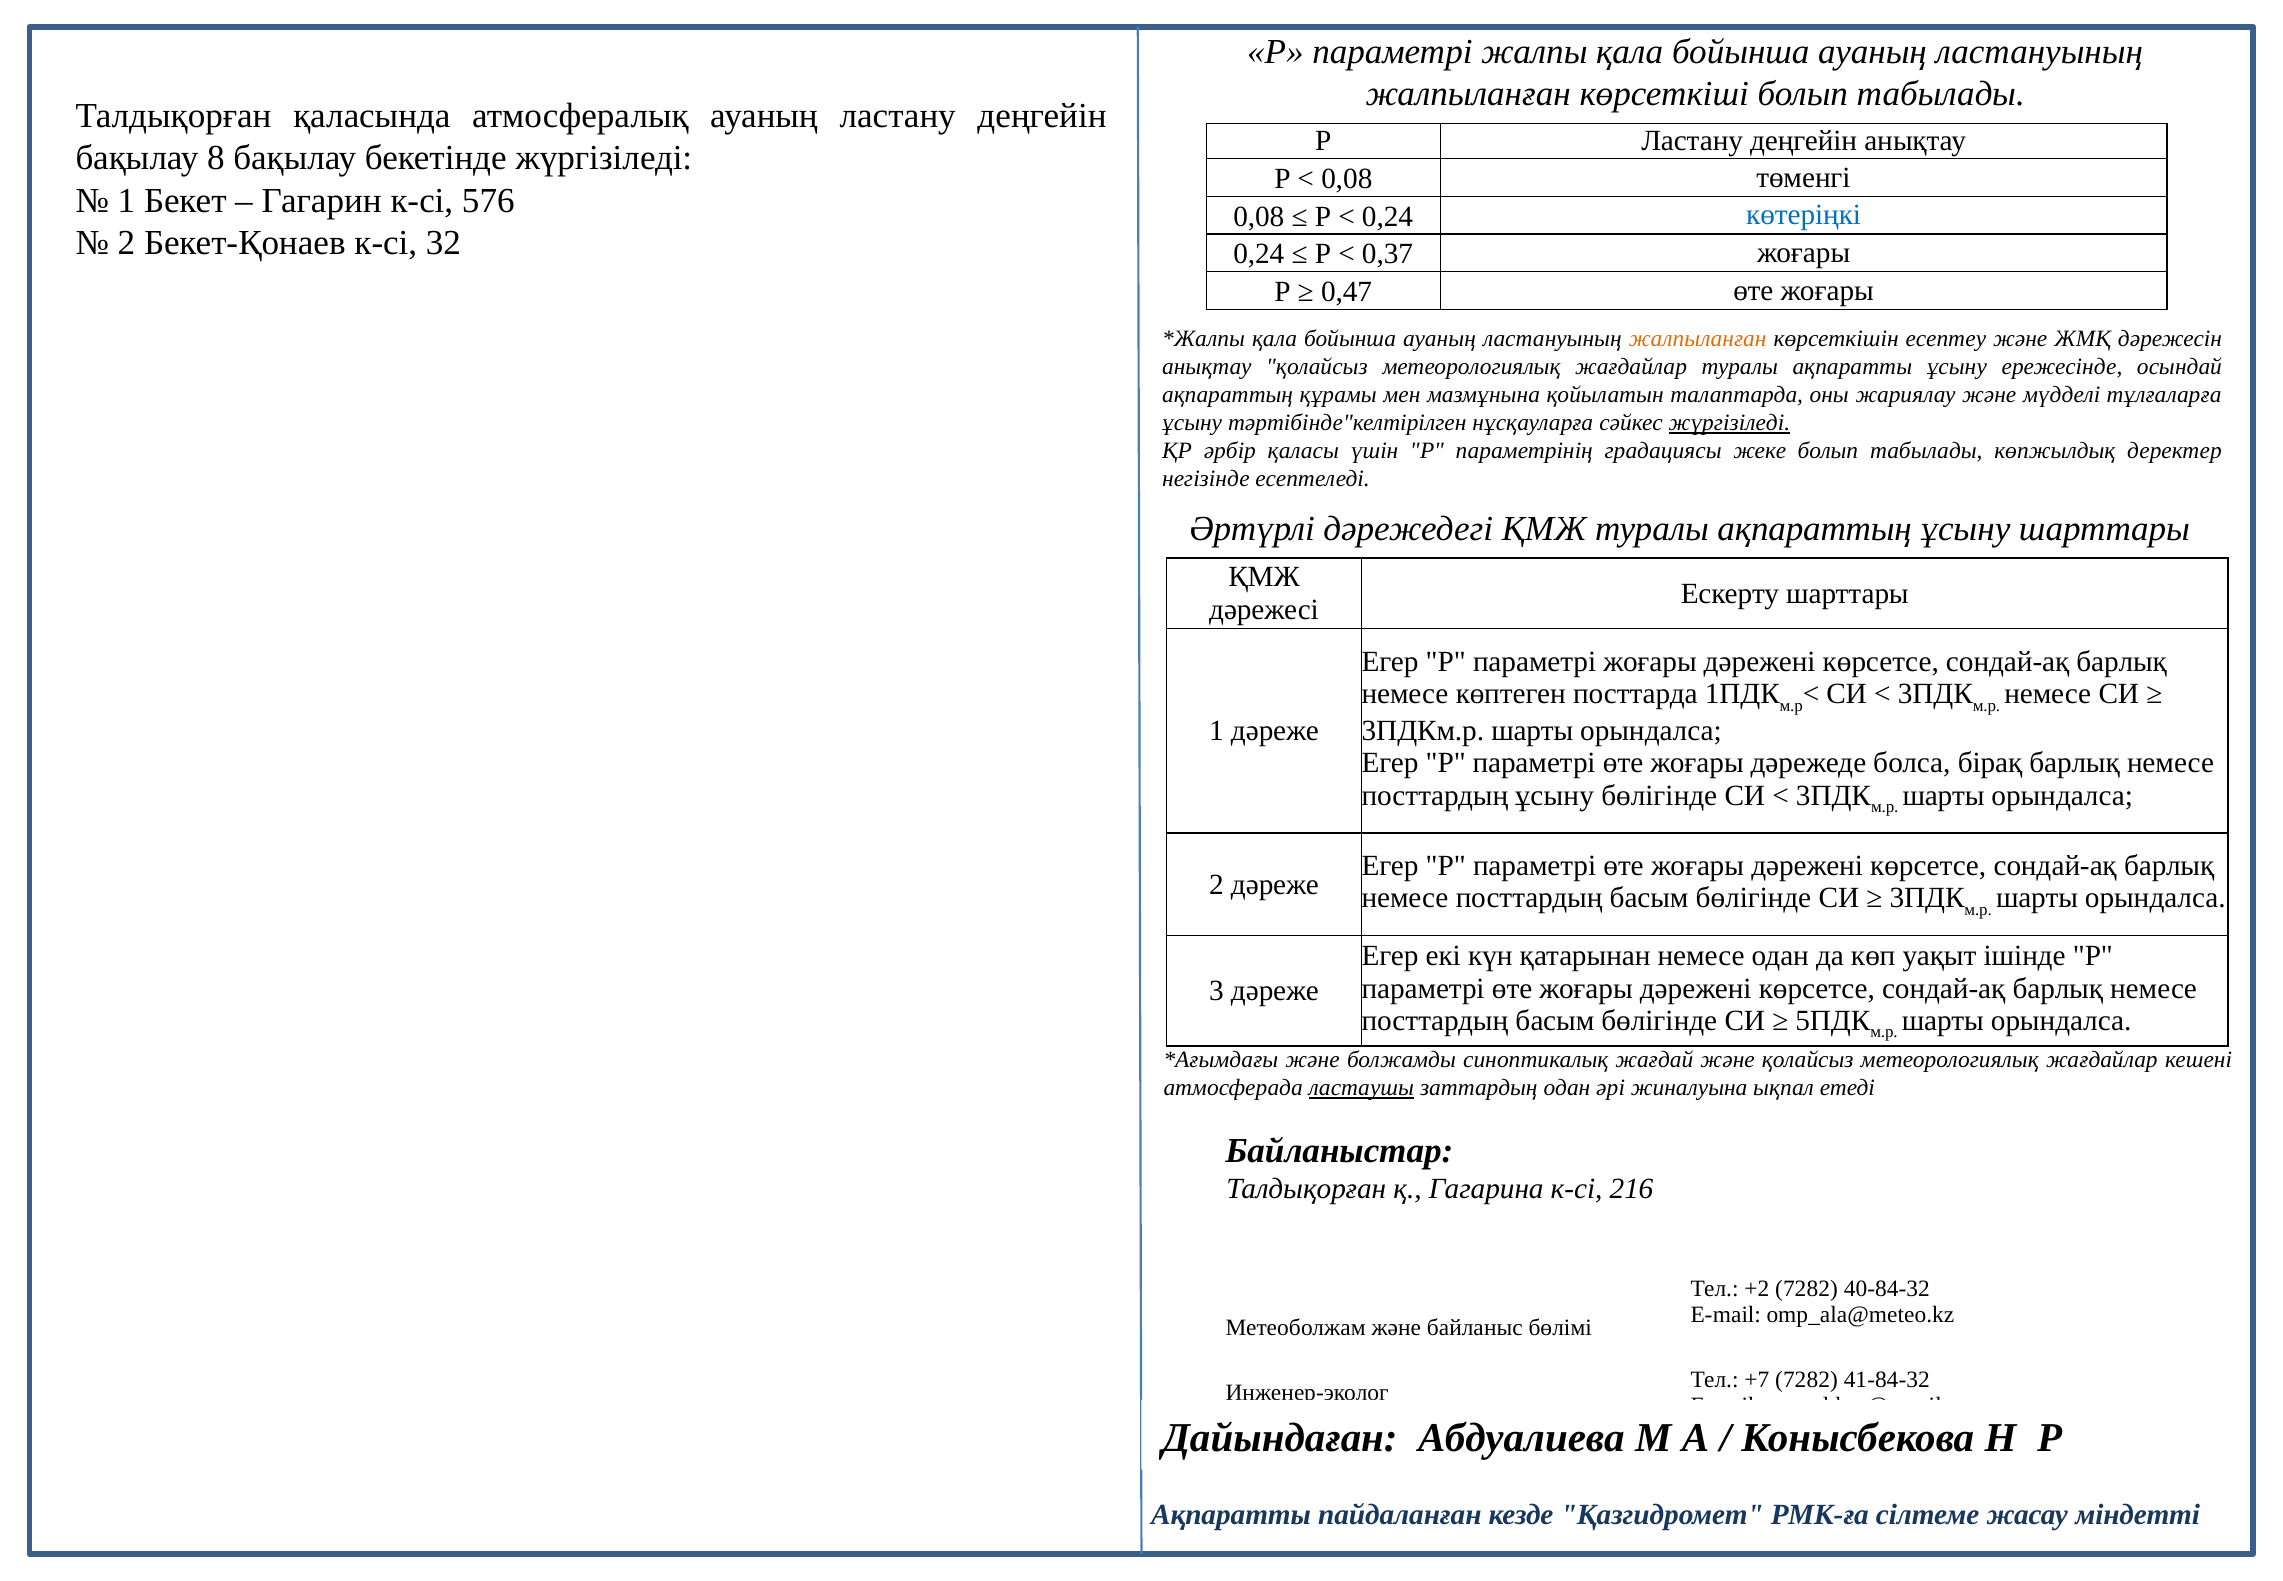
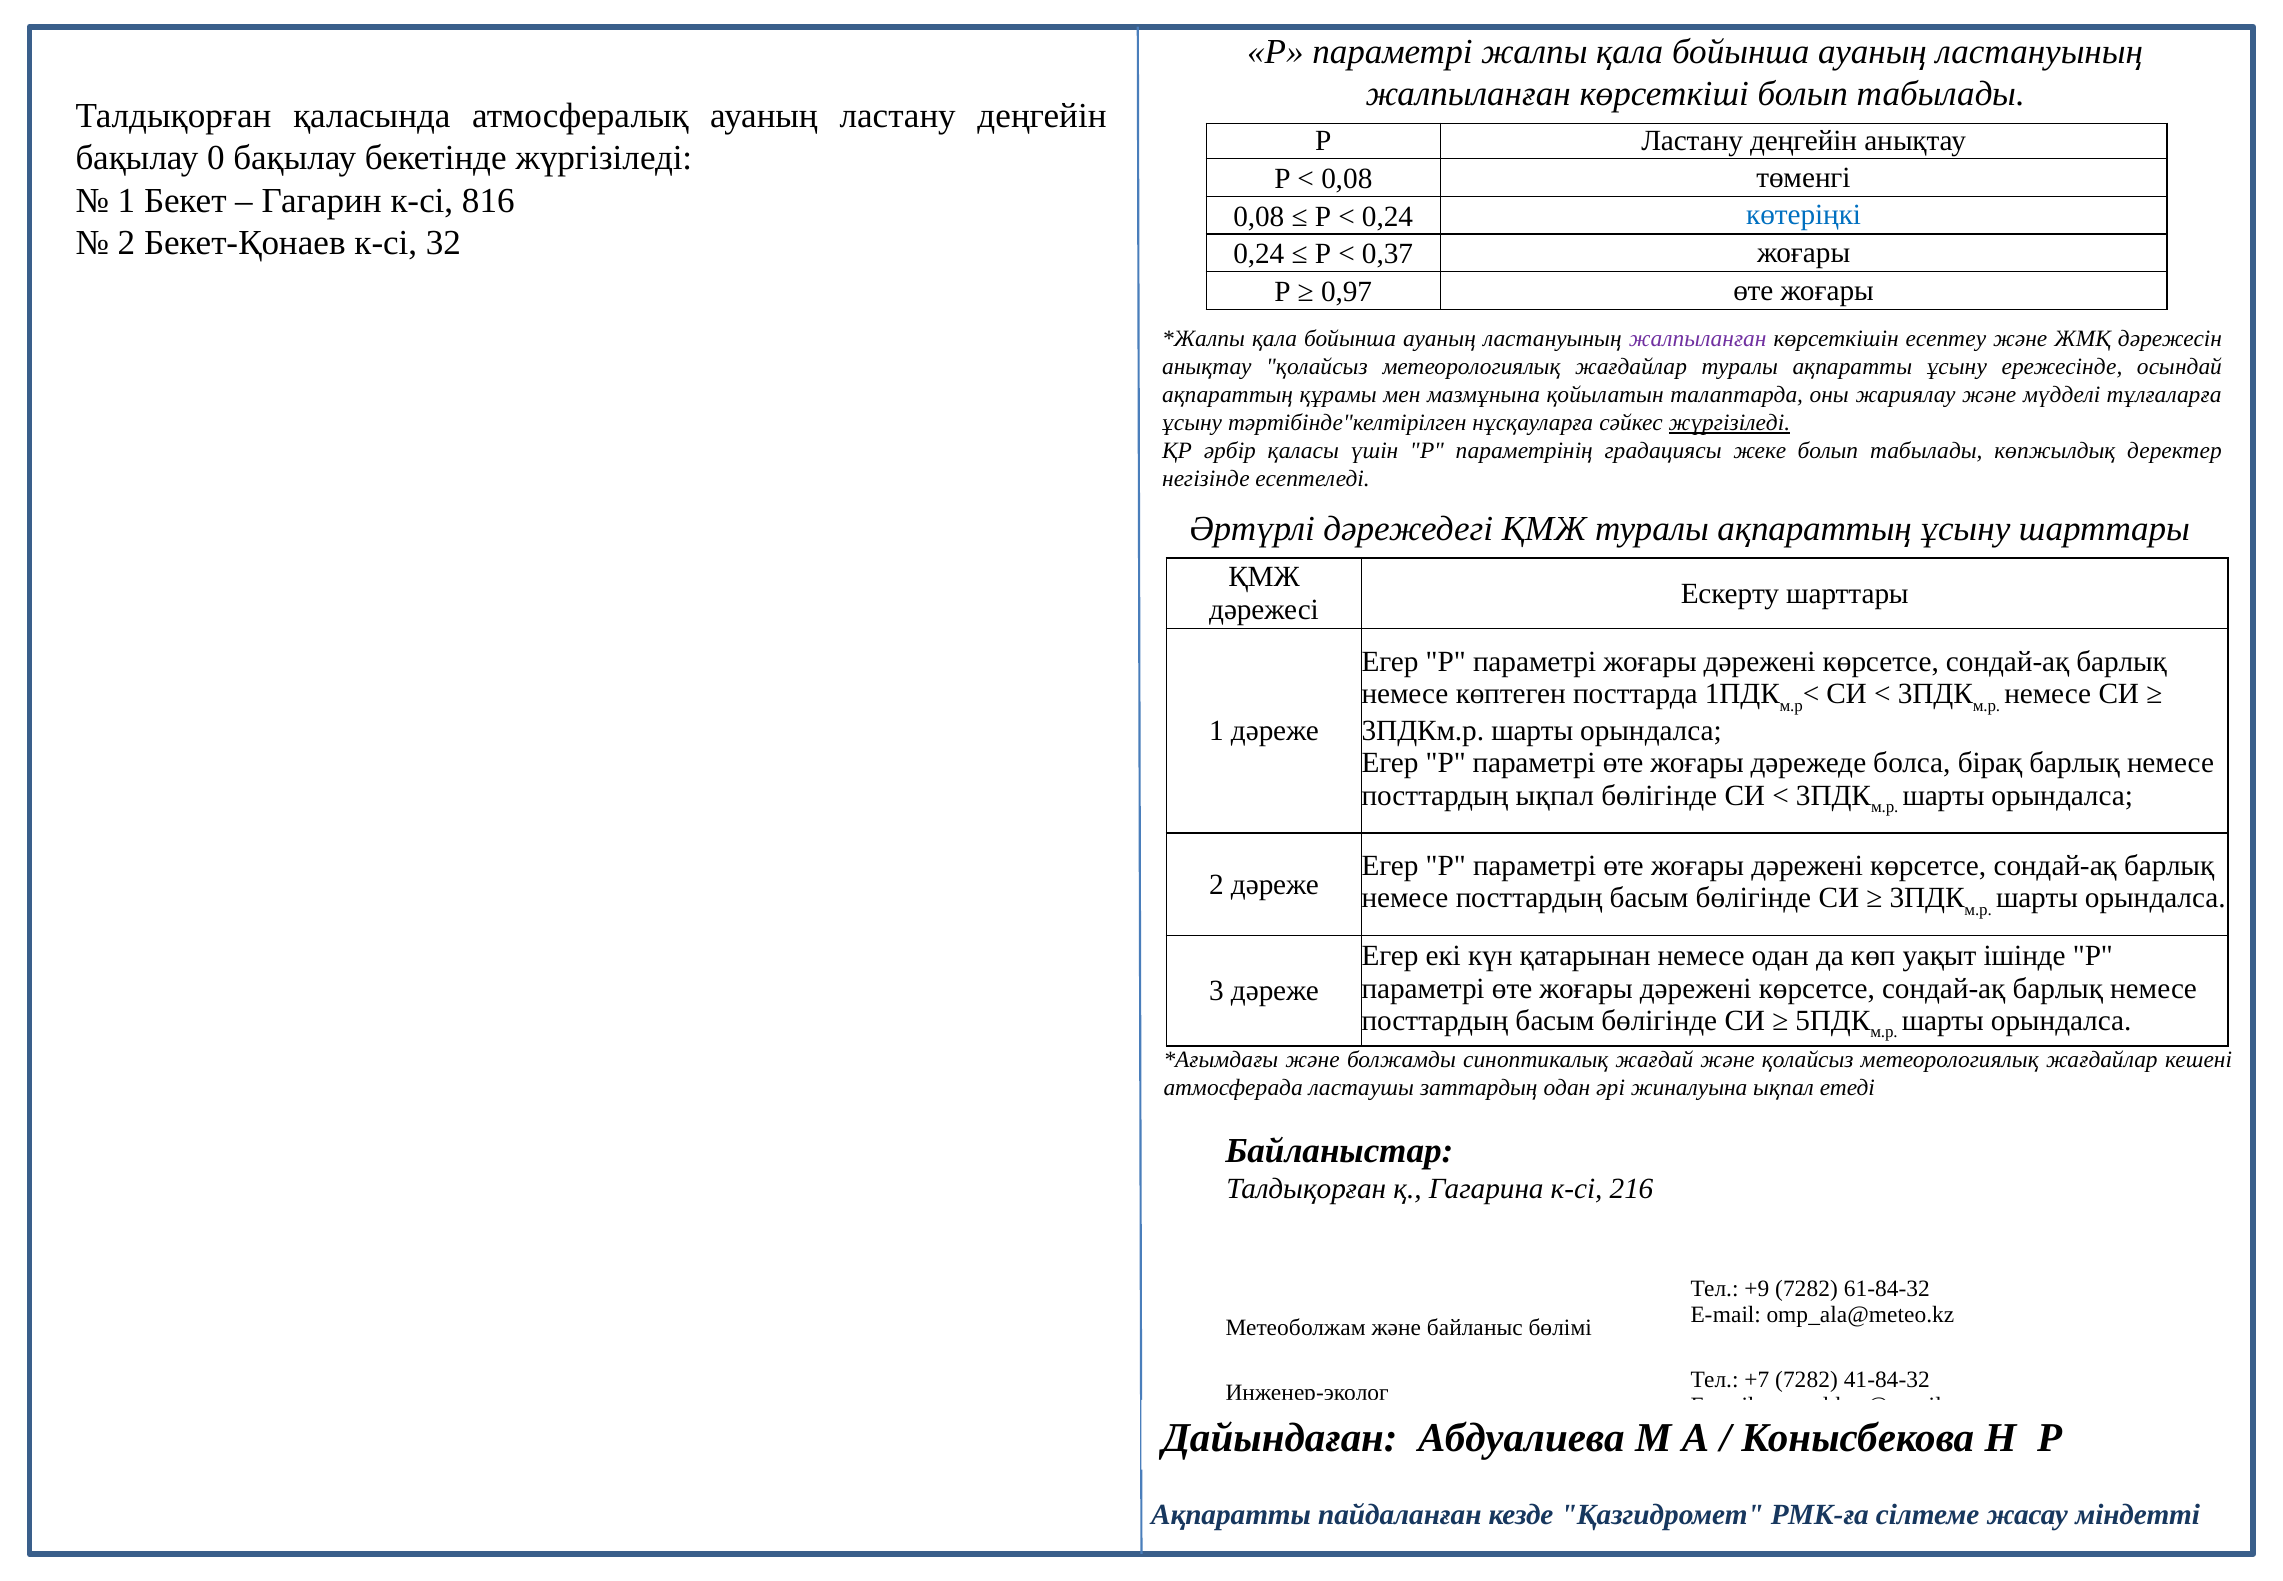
8: 8 -> 0
576: 576 -> 816
0,47: 0,47 -> 0,97
жалпыланған at (1698, 339) colour: orange -> purple
посттардың ұсыну: ұсыну -> ықпал
ластаушы underline: present -> none
+2: +2 -> +9
40-84-32: 40-84-32 -> 61-84-32
